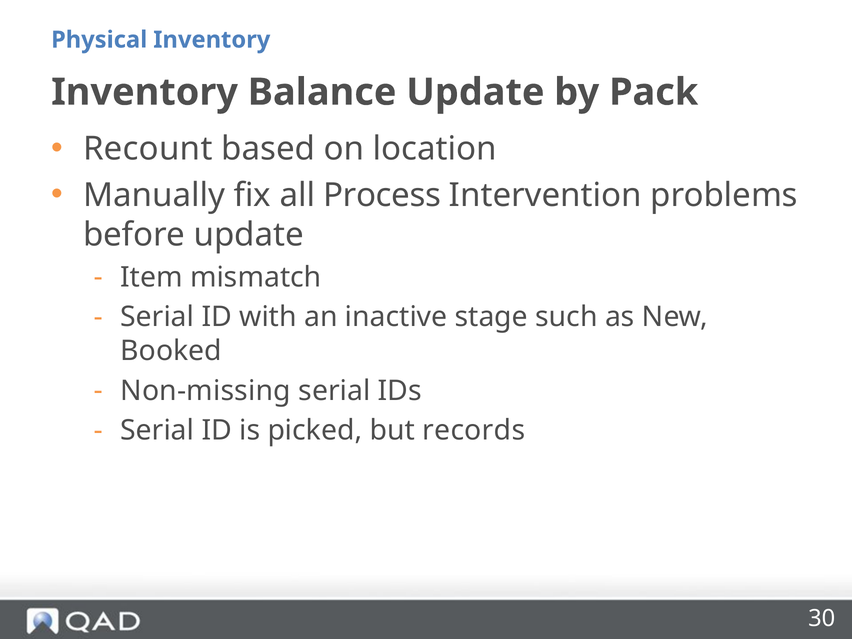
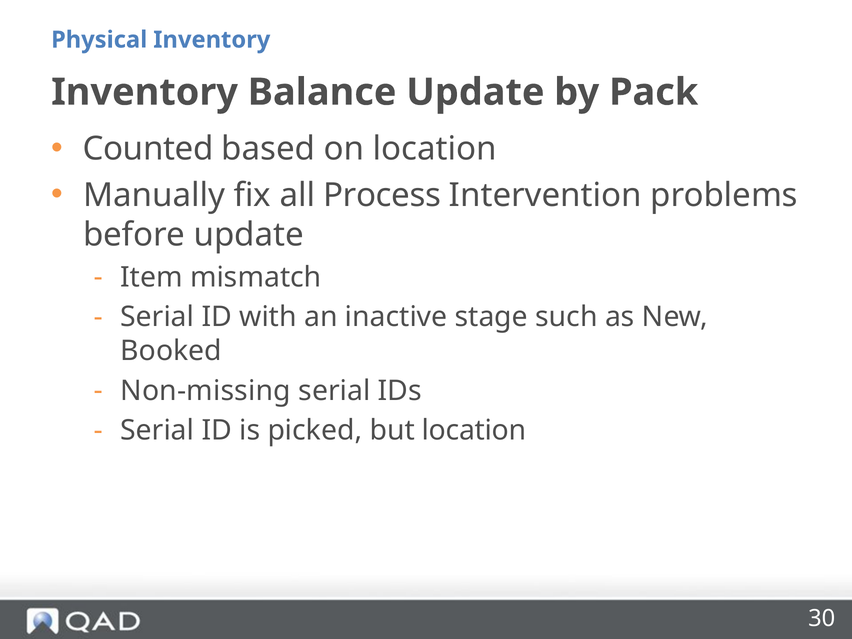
Recount: Recount -> Counted
but records: records -> location
